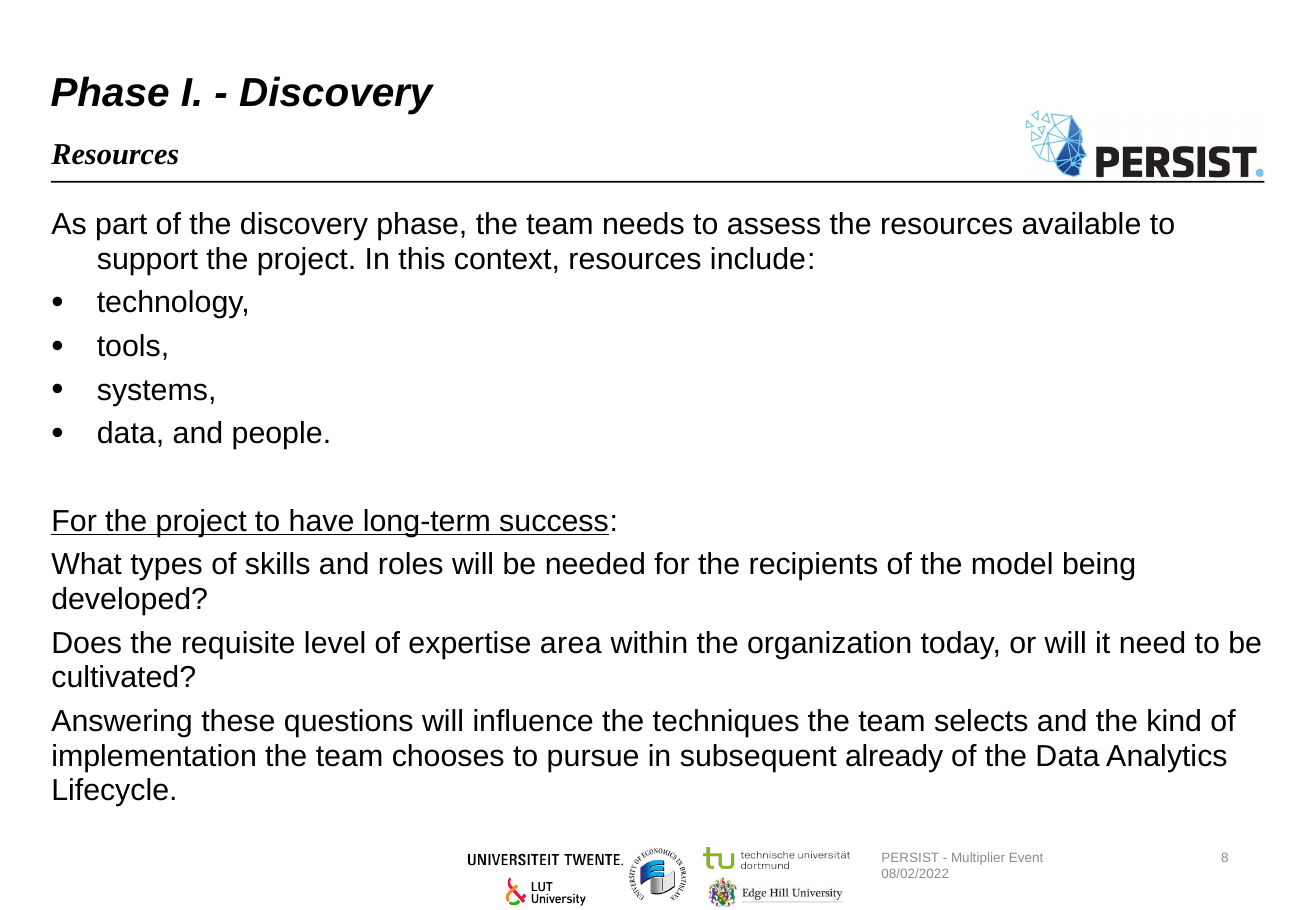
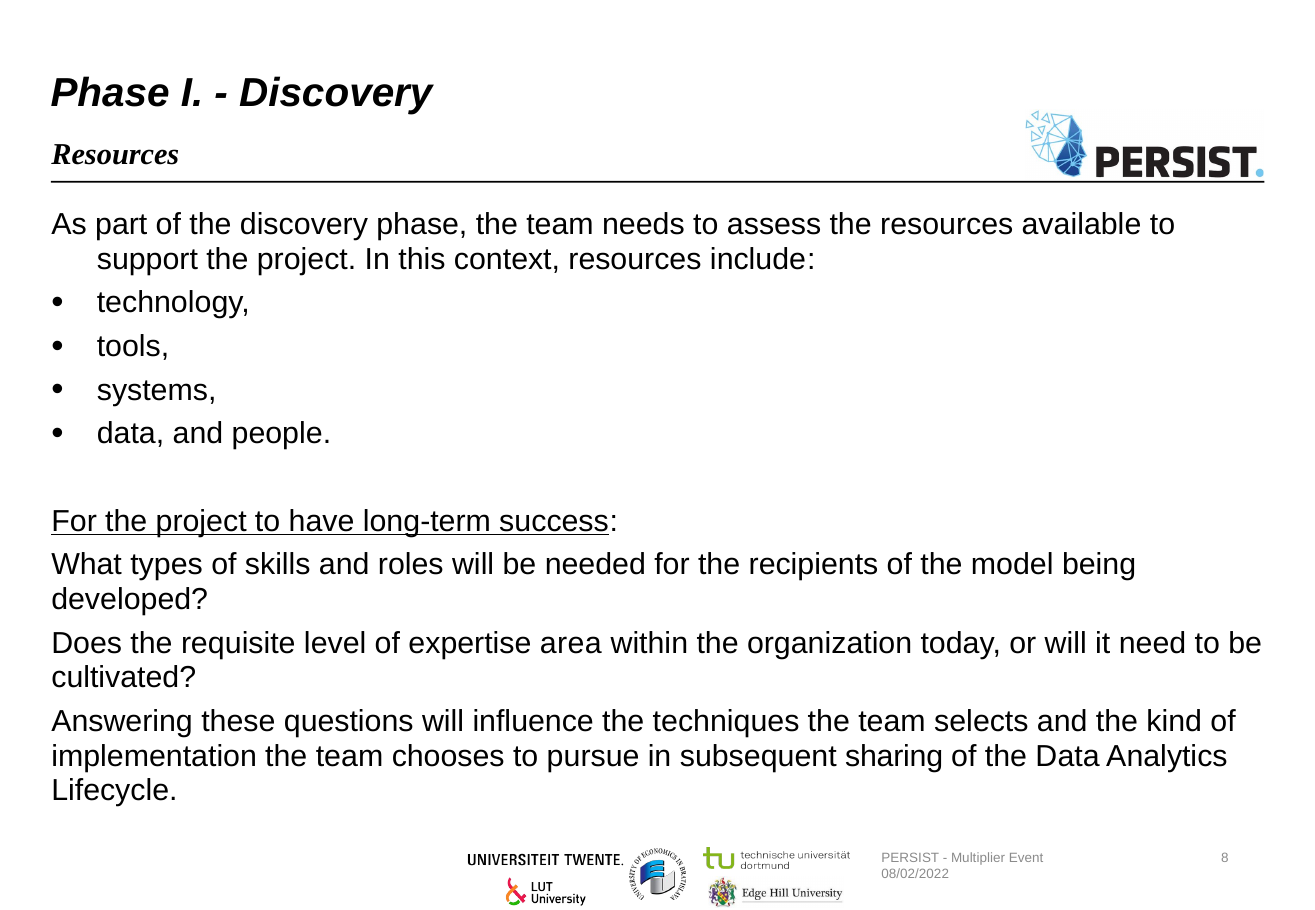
already: already -> sharing
